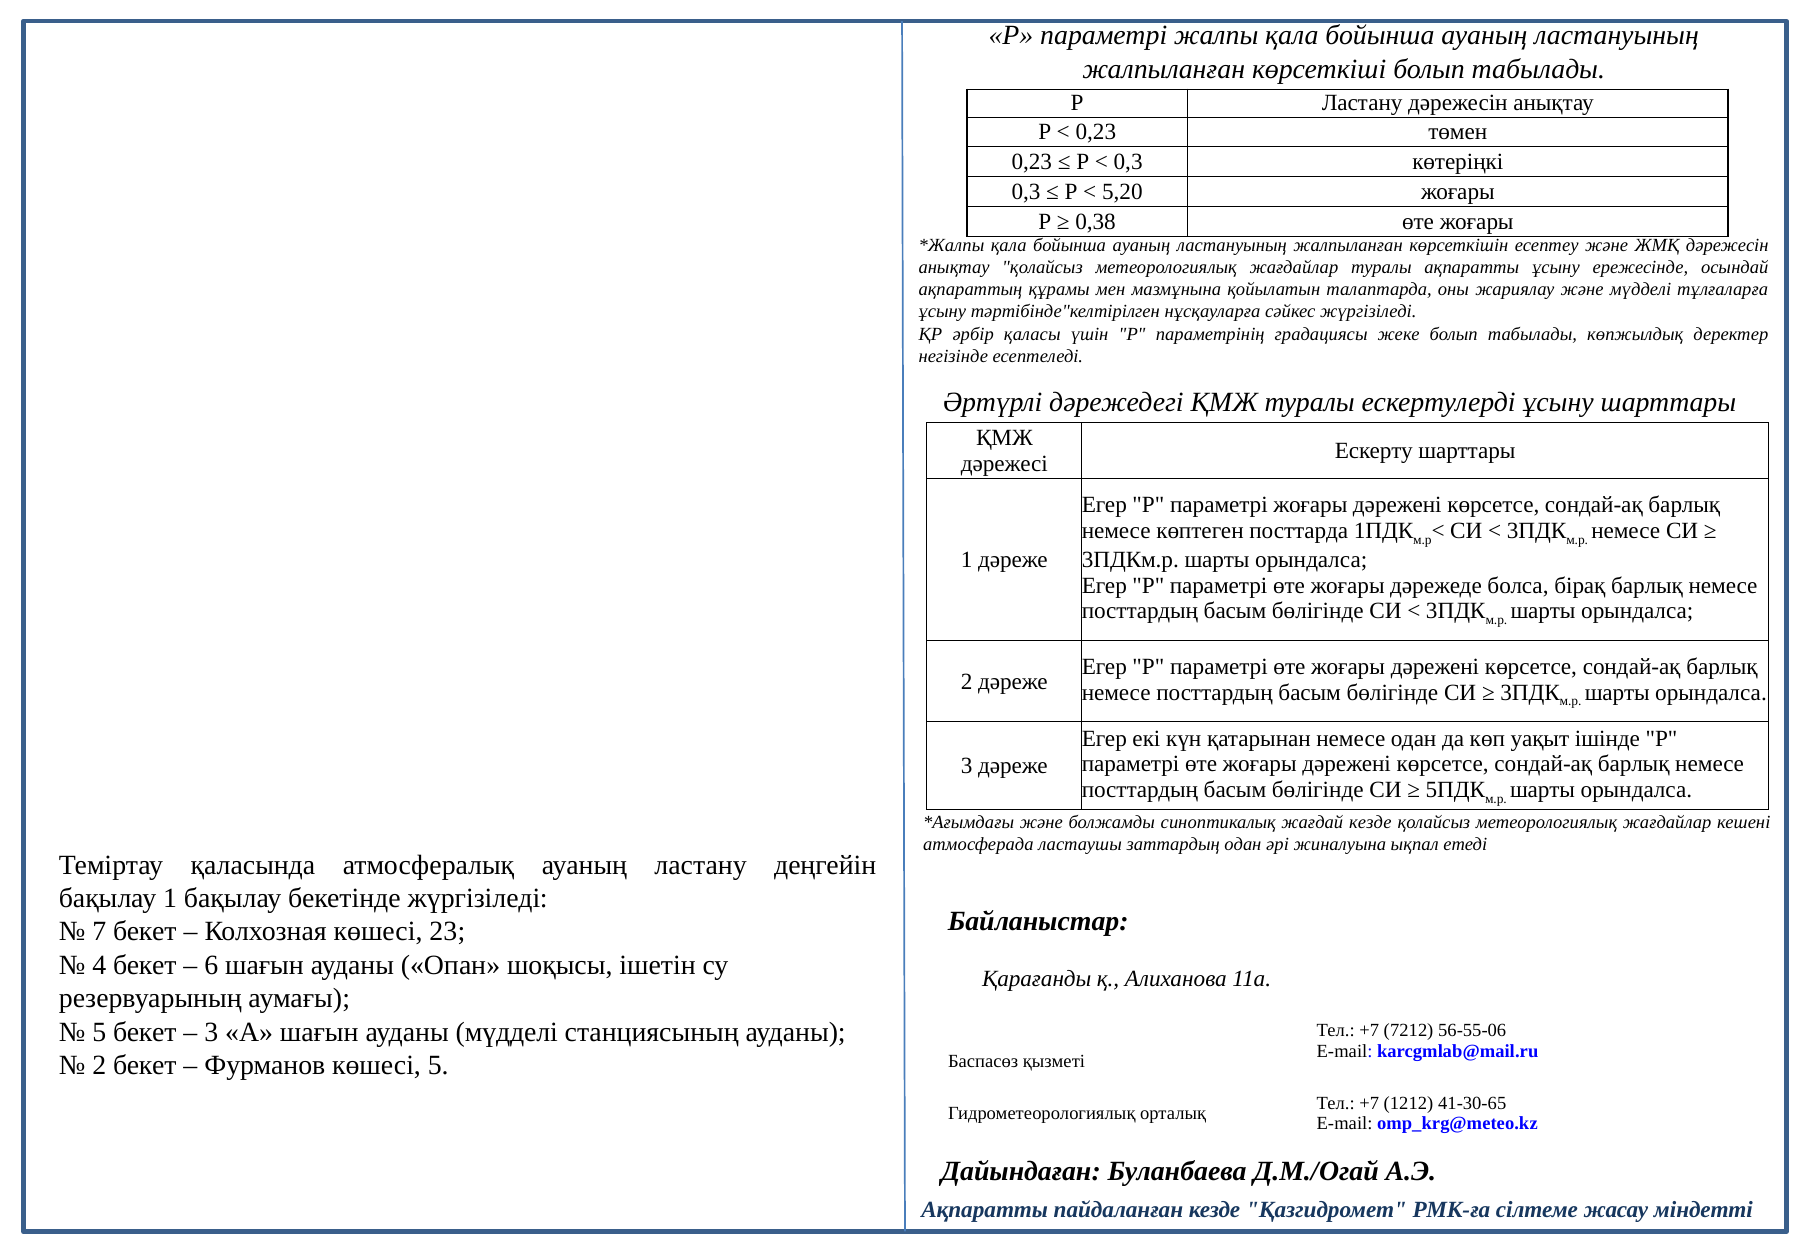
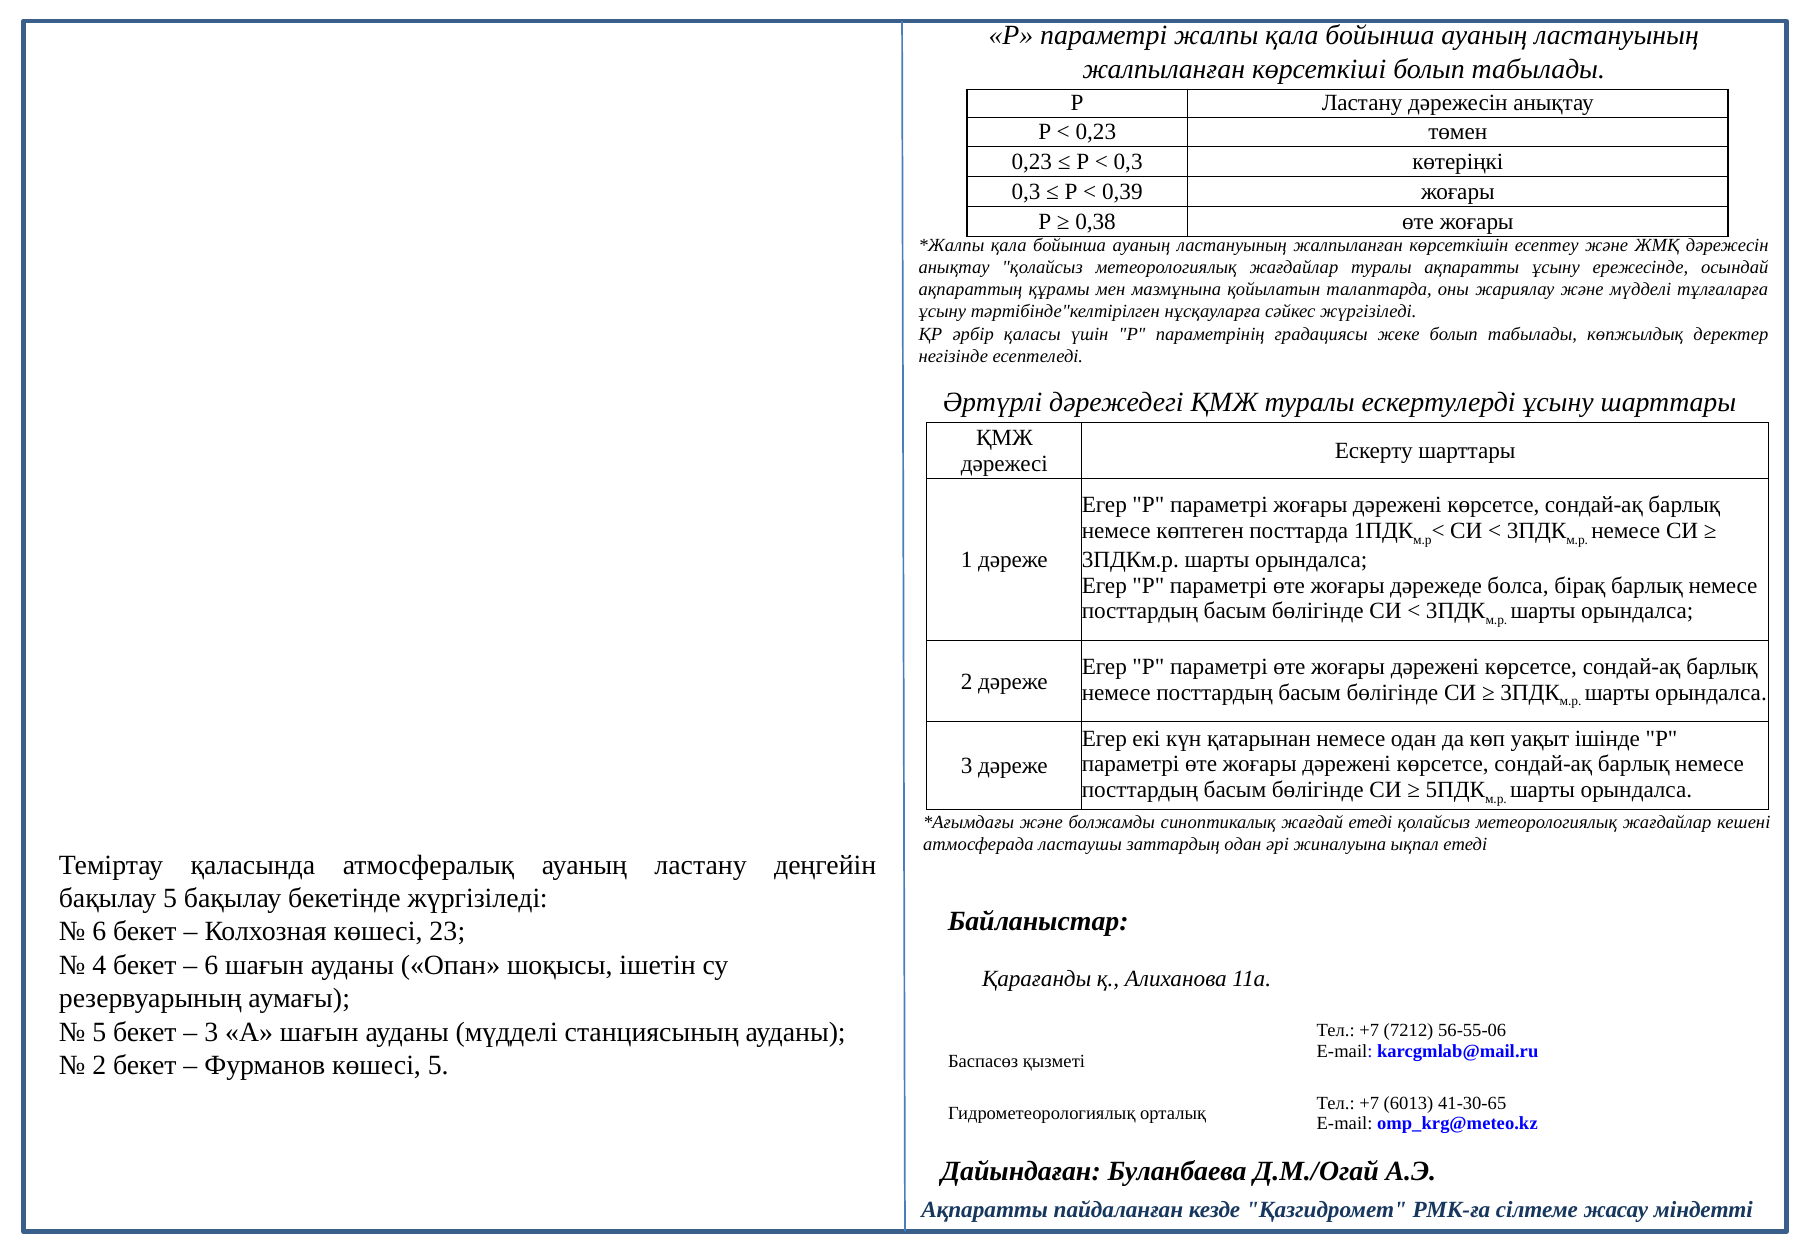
5,20: 5,20 -> 0,39
жағдай кезде: кезде -> етеді
бақылау 1: 1 -> 5
7 at (99, 932): 7 -> 6
1212: 1212 -> 6013
